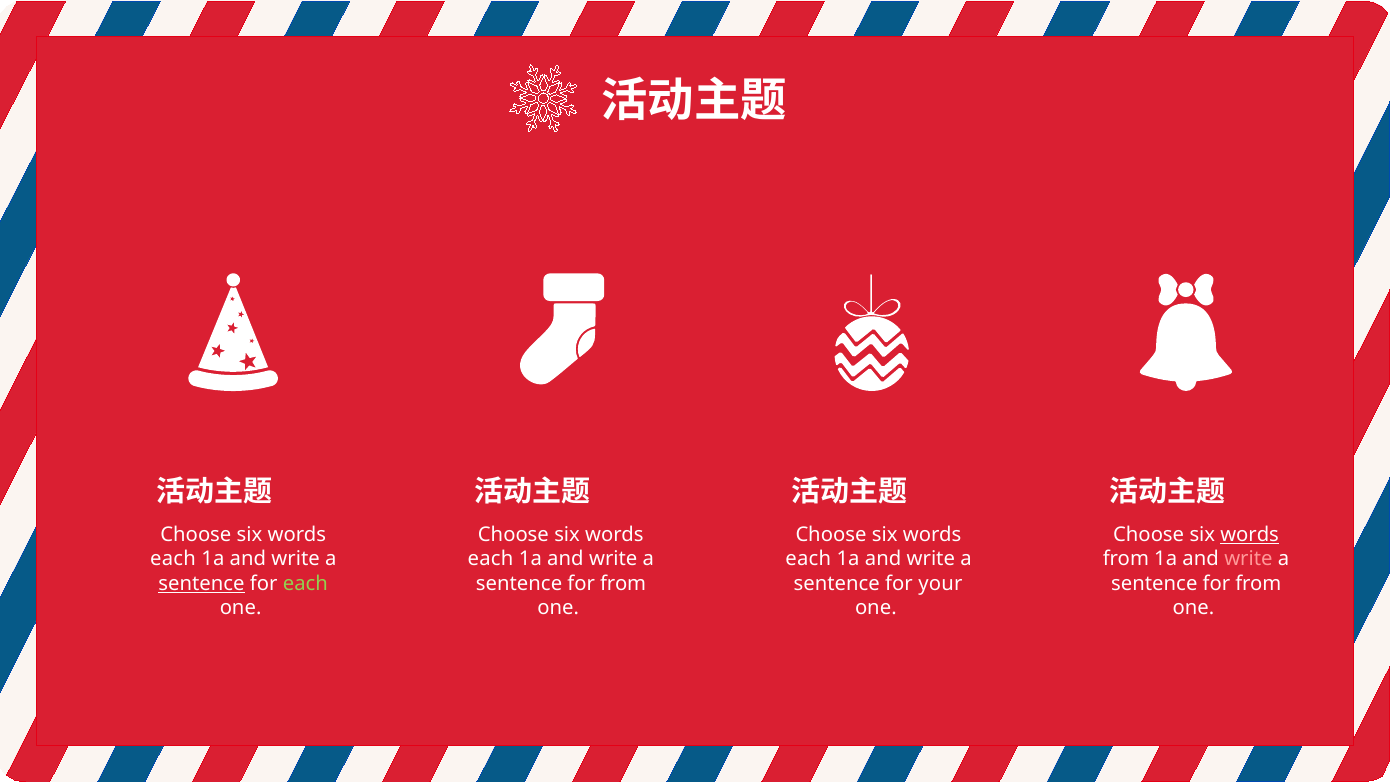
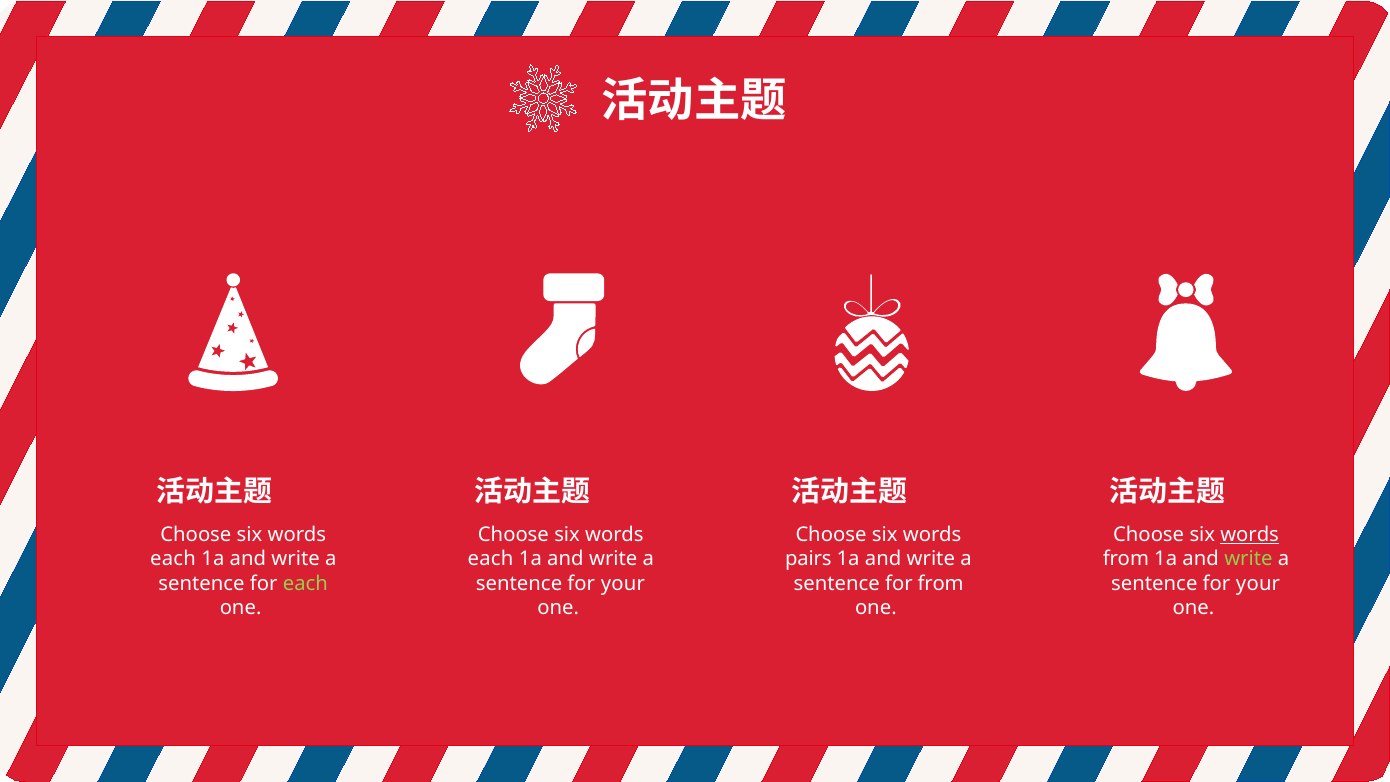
each at (808, 559): each -> pairs
write at (1248, 559) colour: pink -> light green
sentence at (202, 583) underline: present -> none
from at (623, 583): from -> your
for your: your -> from
from at (1258, 583): from -> your
